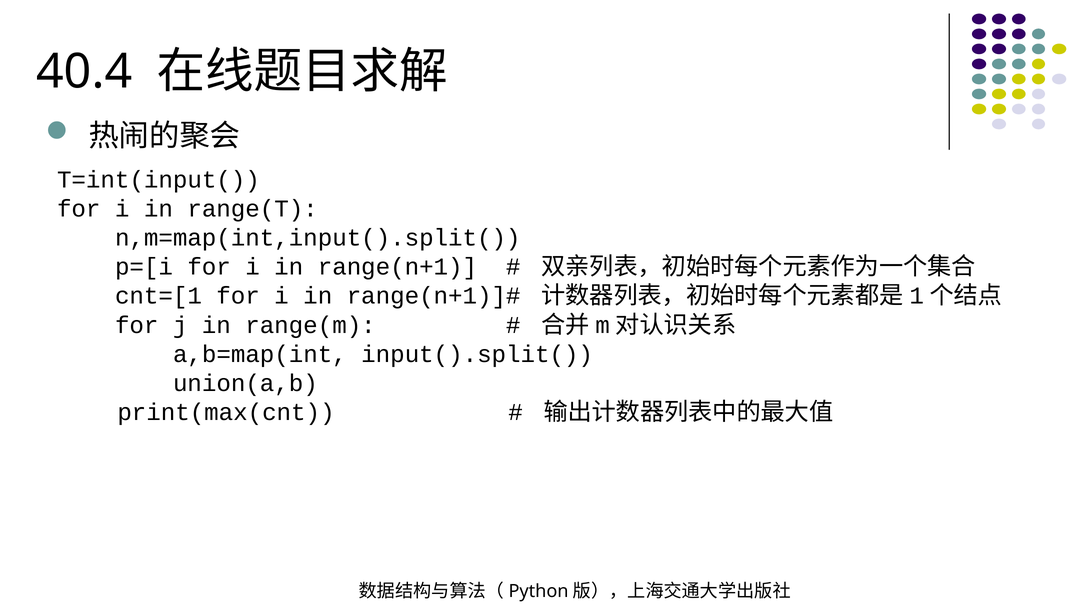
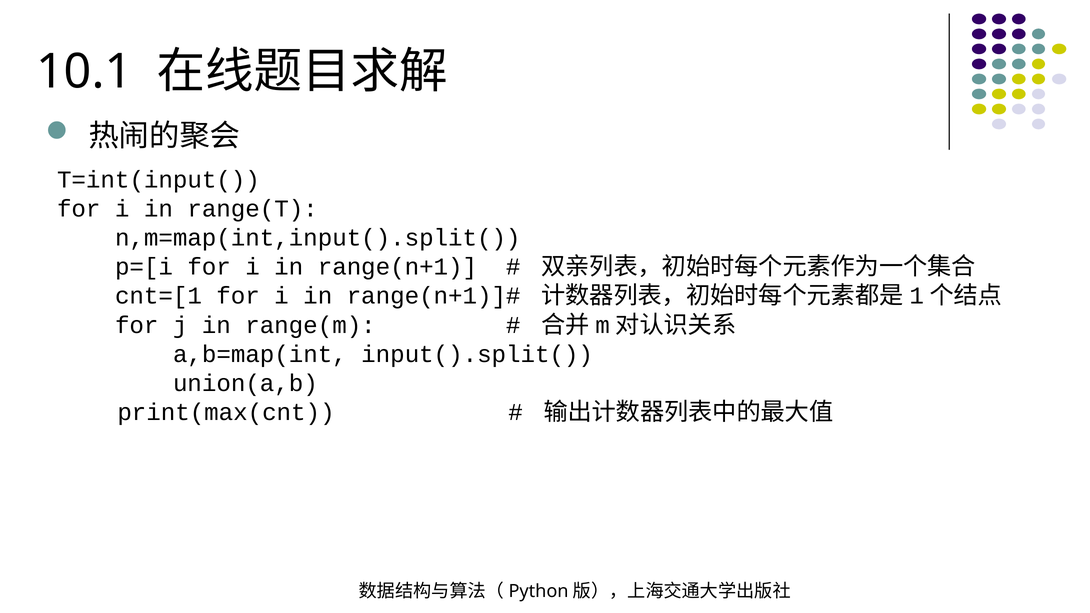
40.4: 40.4 -> 10.1
